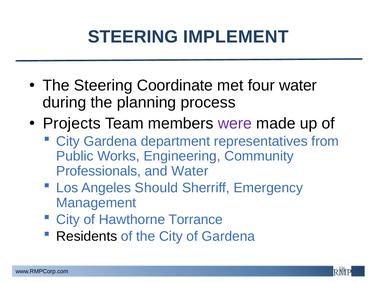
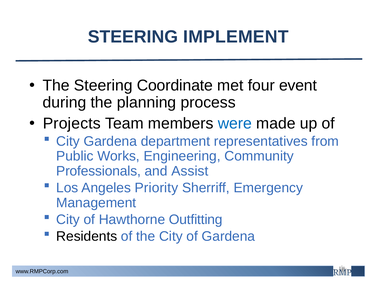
four water: water -> event
were colour: purple -> blue
and Water: Water -> Assist
Should: Should -> Priority
Torrance: Torrance -> Outfitting
